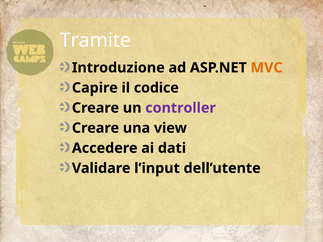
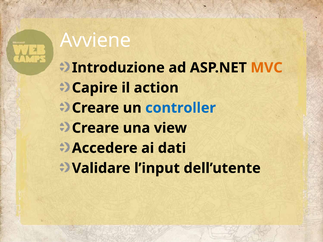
Tramite: Tramite -> Avviene
codice: codice -> action
controller colour: purple -> blue
